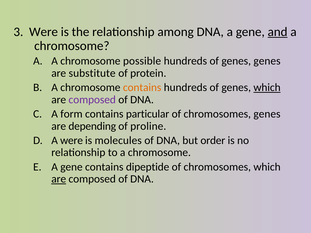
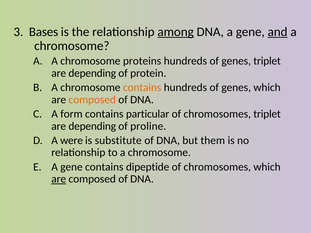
3 Were: Were -> Bases
among underline: none -> present
possible: possible -> proteins
genes genes: genes -> triplet
substitute at (92, 73): substitute -> depending
which at (267, 88) underline: present -> none
composed at (92, 100) colour: purple -> orange
chromosomes genes: genes -> triplet
molecules: molecules -> substitute
order: order -> them
